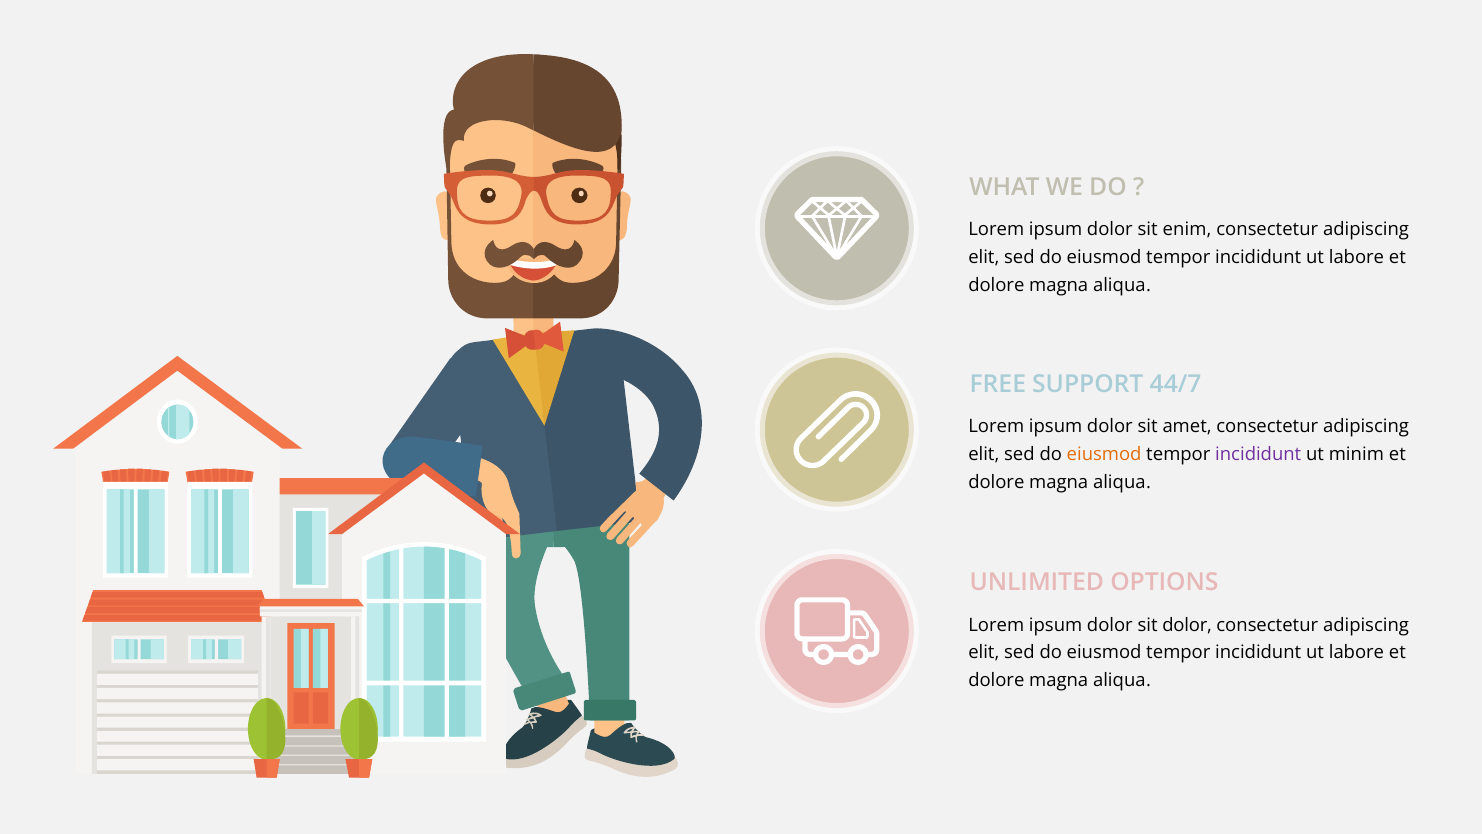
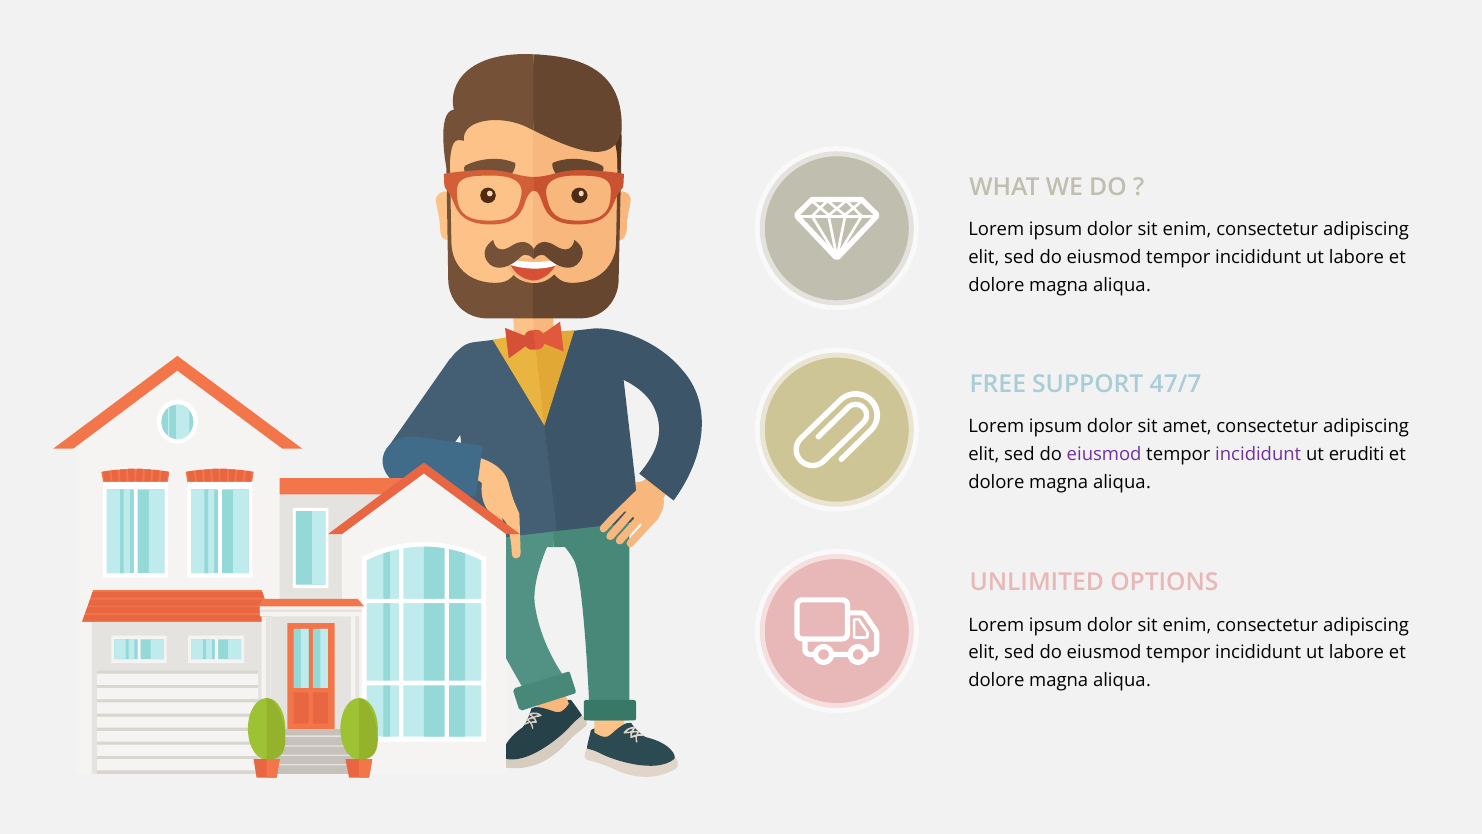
44/7: 44/7 -> 47/7
eiusmod at (1104, 454) colour: orange -> purple
minim: minim -> eruditi
dolor at (1187, 625): dolor -> enim
